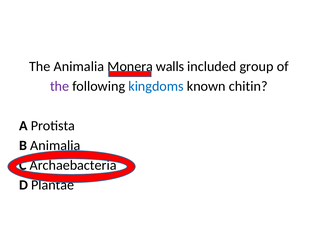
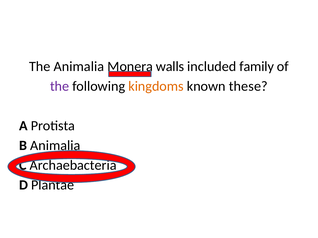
group: group -> family
kingdoms colour: blue -> orange
chitin: chitin -> these
